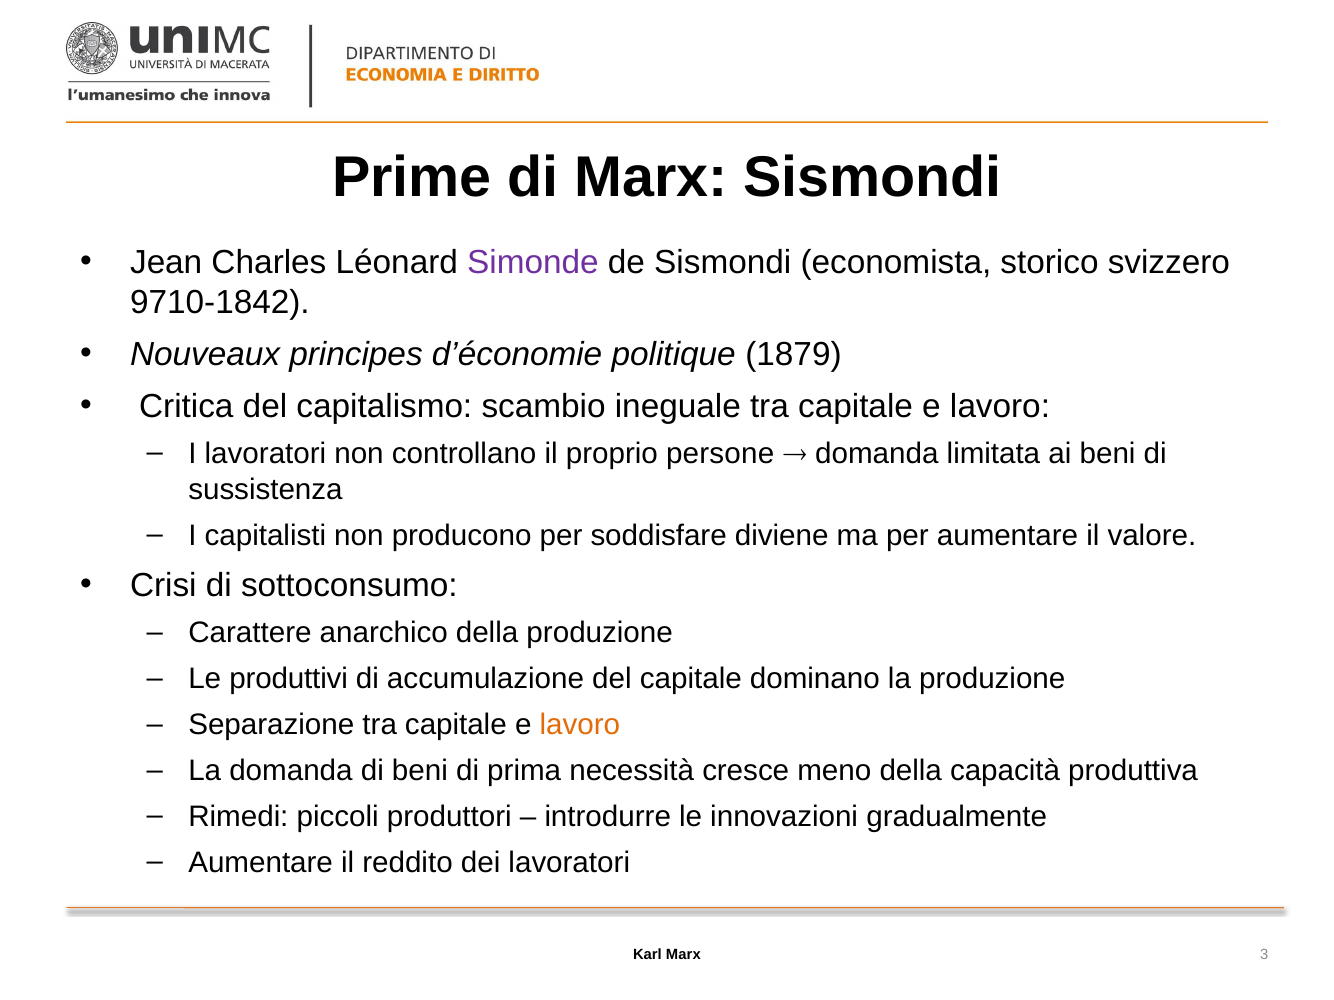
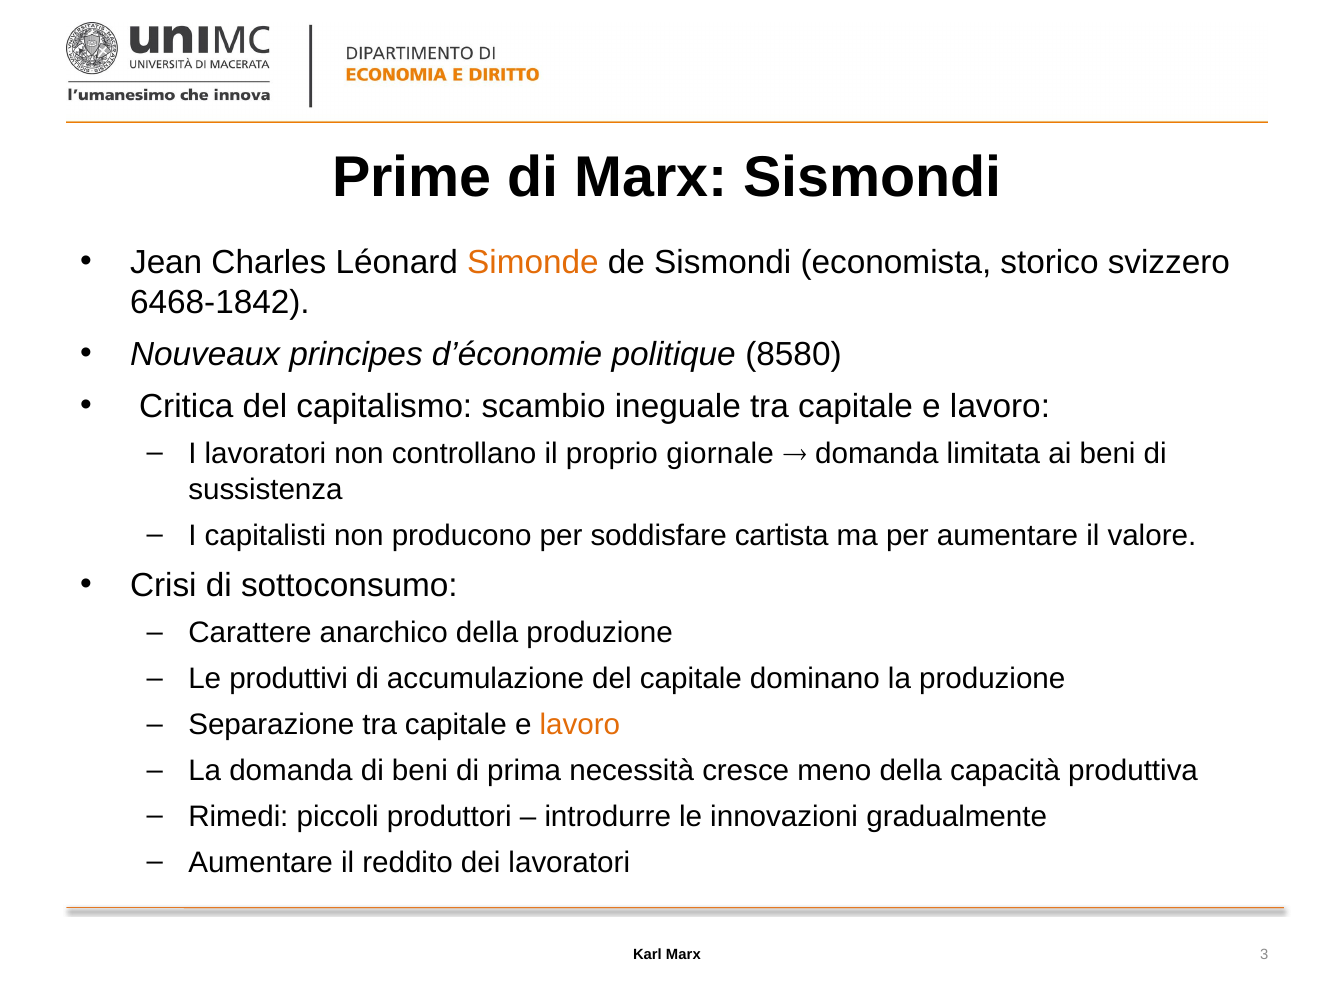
Simonde colour: purple -> orange
9710-1842: 9710-1842 -> 6468-1842
1879: 1879 -> 8580
persone: persone -> giornale
diviene: diviene -> cartista
